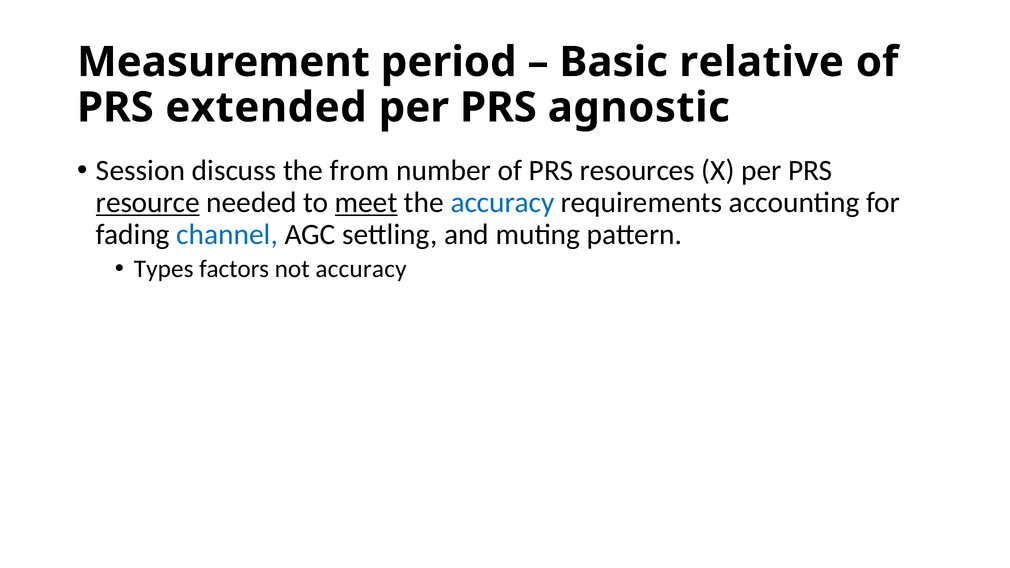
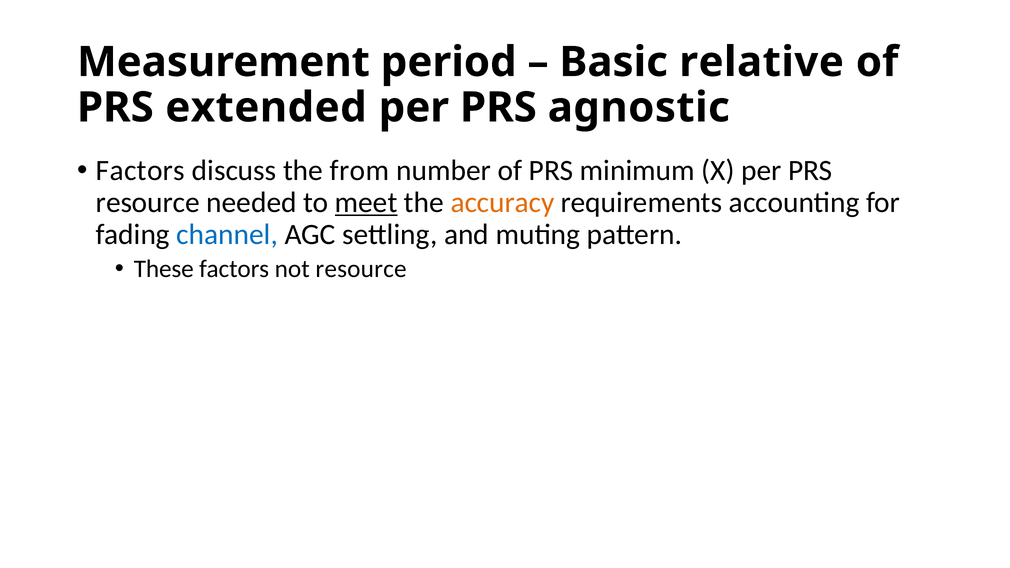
Session at (141, 171): Session -> Factors
resources: resources -> minimum
resource at (148, 203) underline: present -> none
accuracy at (503, 203) colour: blue -> orange
Types: Types -> These
not accuracy: accuracy -> resource
